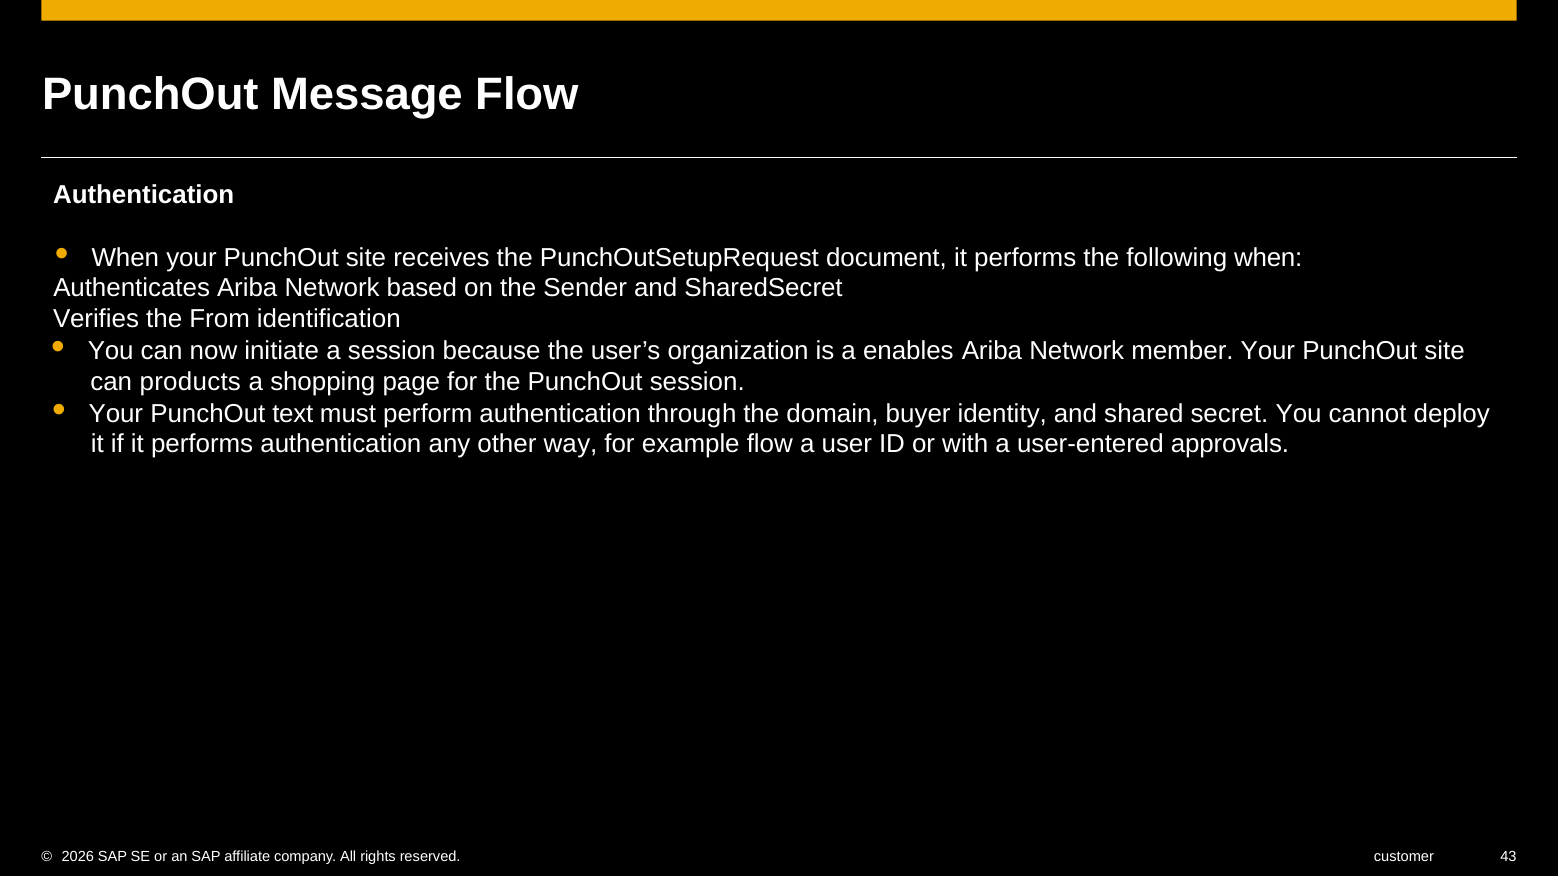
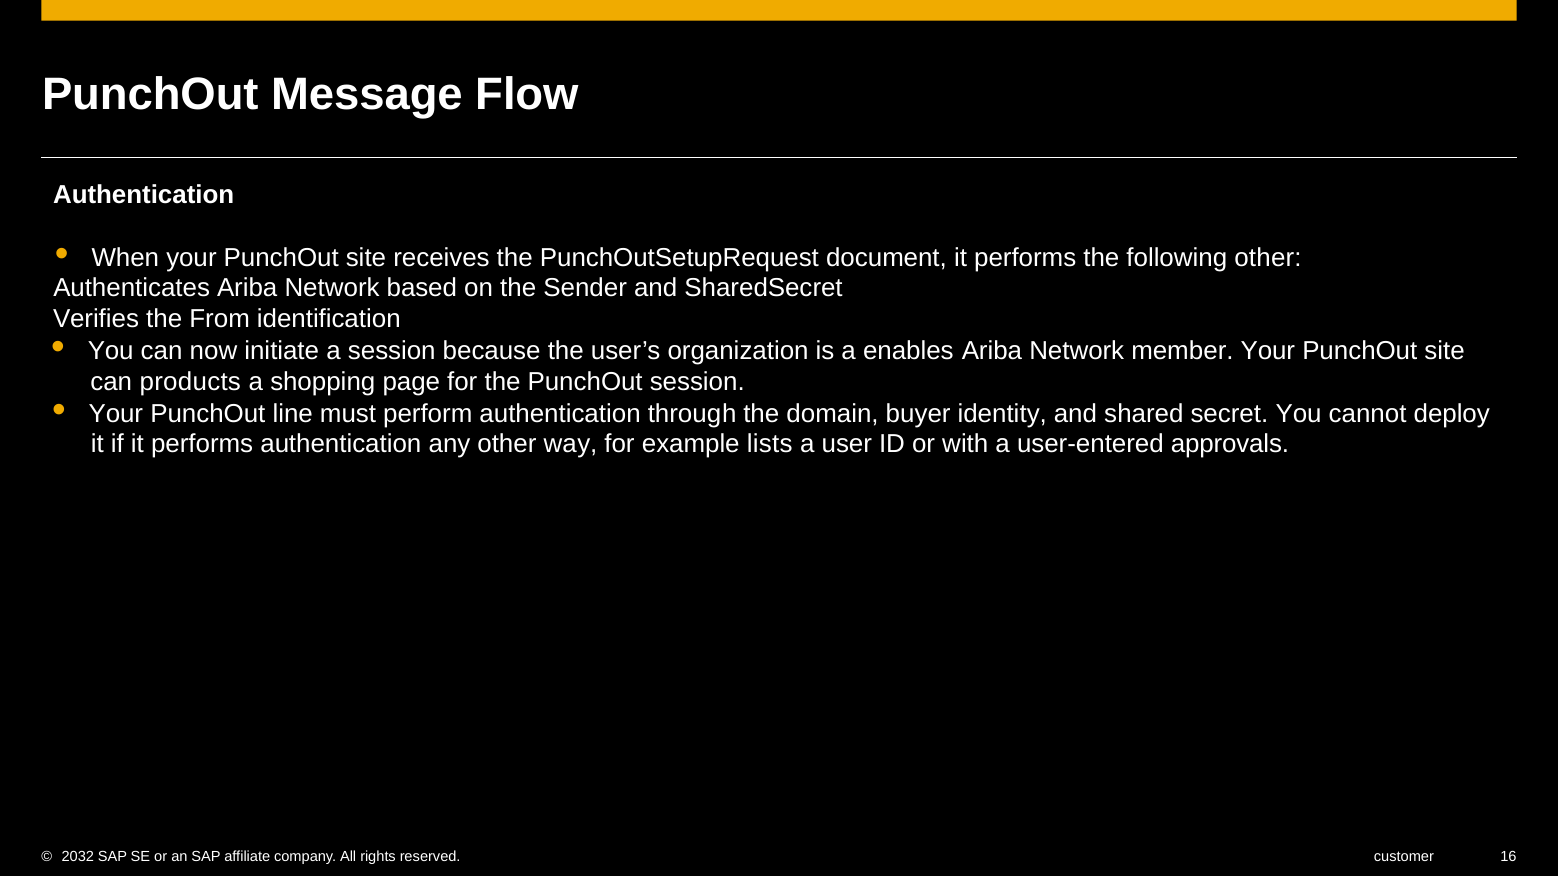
following when: when -> other
text: text -> line
example flow: flow -> lists
2026: 2026 -> 2032
43: 43 -> 16
